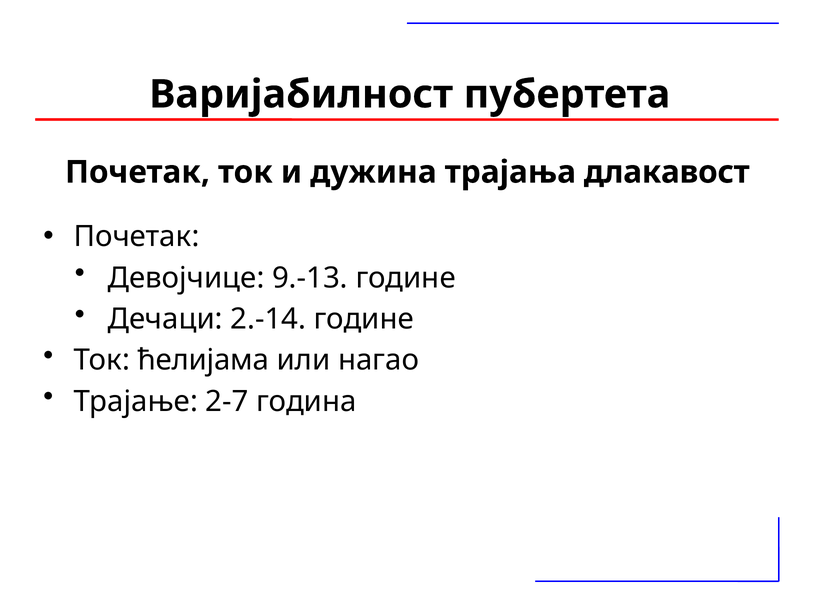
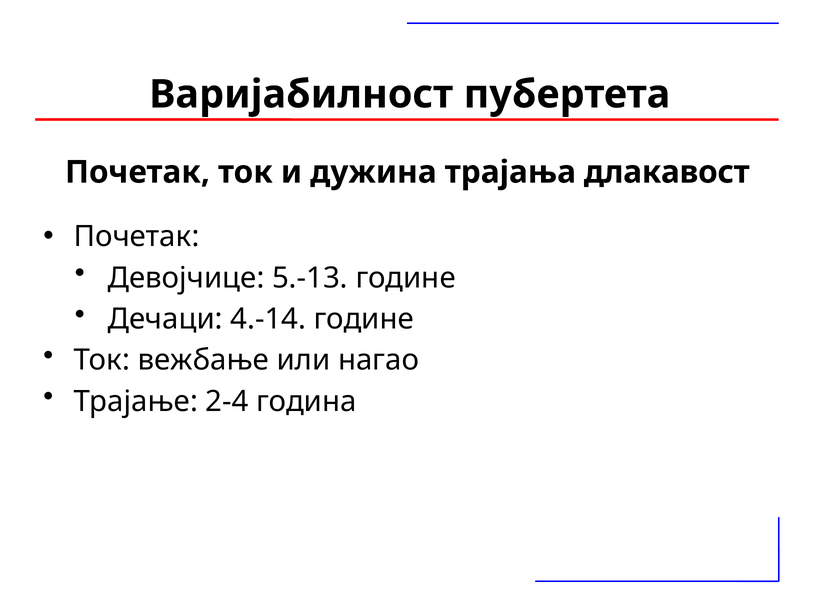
9.-13: 9.-13 -> 5.-13
2.-14: 2.-14 -> 4.-14
ћелијама: ћелијама -> вежбање
2-7: 2-7 -> 2-4
